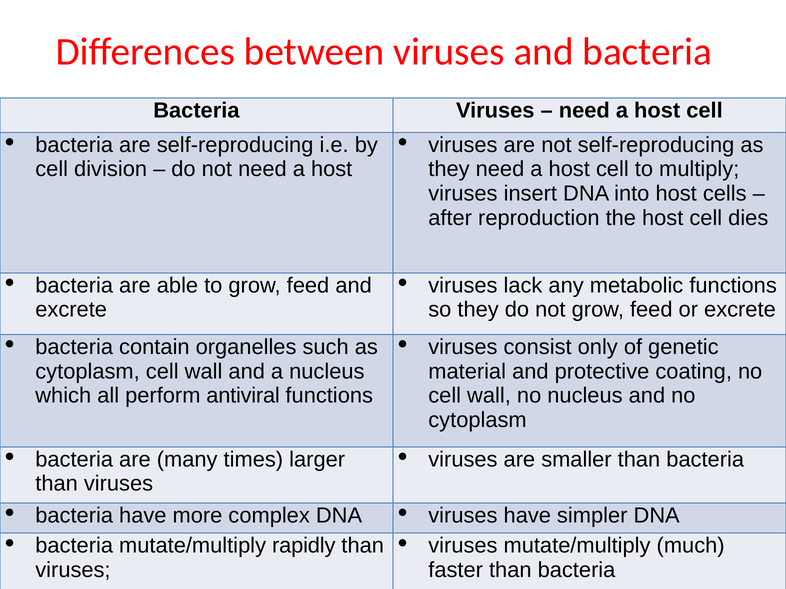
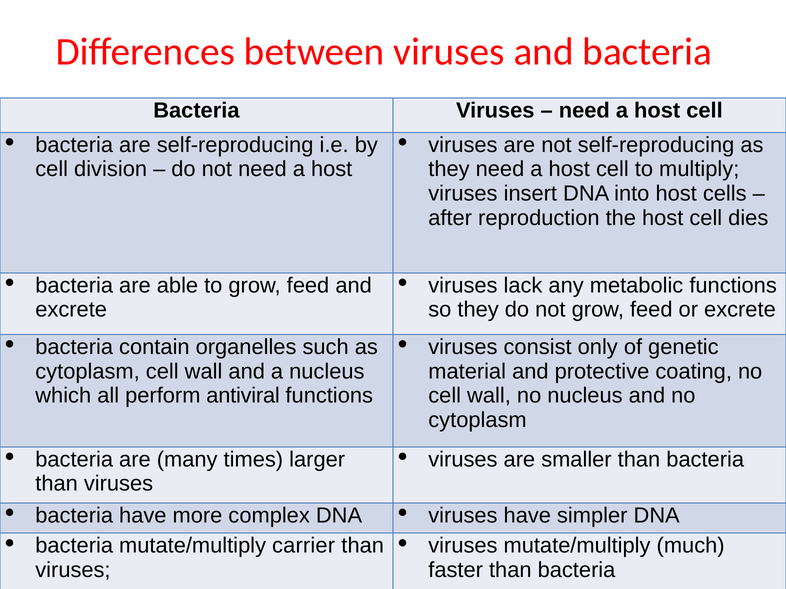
rapidly: rapidly -> carrier
